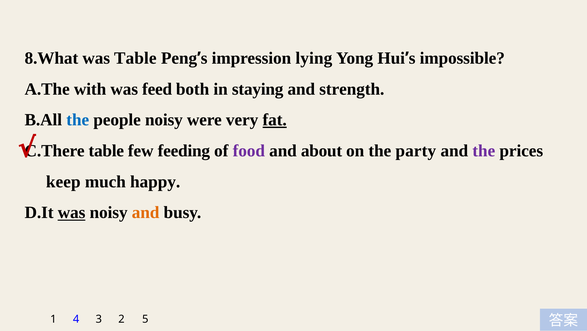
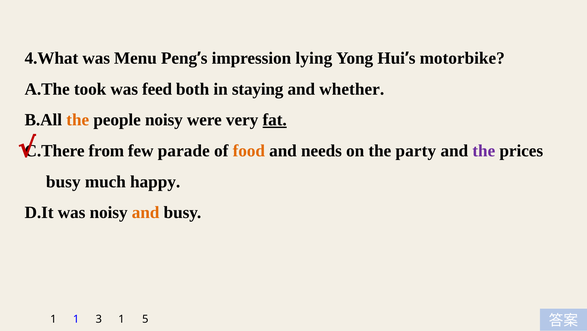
8.What: 8.What -> 4.What
was Table: Table -> Menu
impossible: impossible -> motorbike
with: with -> took
strength: strength -> whether
the at (78, 120) colour: blue -> orange
table at (106, 151): table -> from
feeding: feeding -> parade
food colour: purple -> orange
about: about -> needs
keep at (63, 181): keep -> busy
was at (72, 212) underline: present -> none
1 4: 4 -> 1
3 2: 2 -> 1
